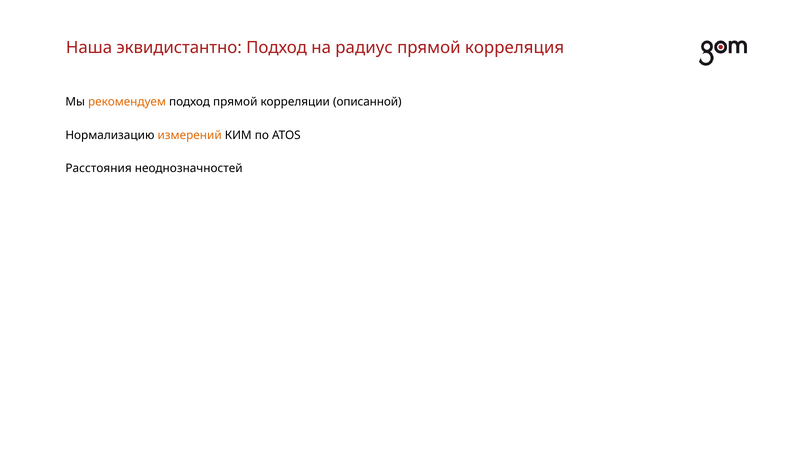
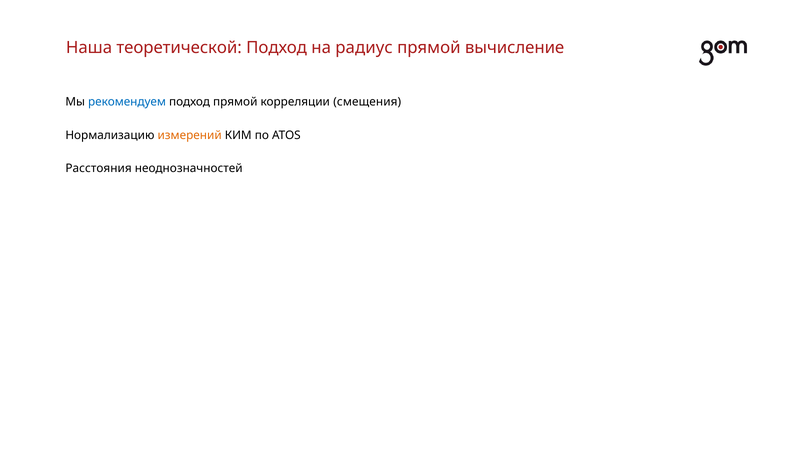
эквидистантно: эквидистантно -> теоретической
корреляция: корреляция -> вычисление
рекомендуем colour: orange -> blue
описанной: описанной -> смещения
